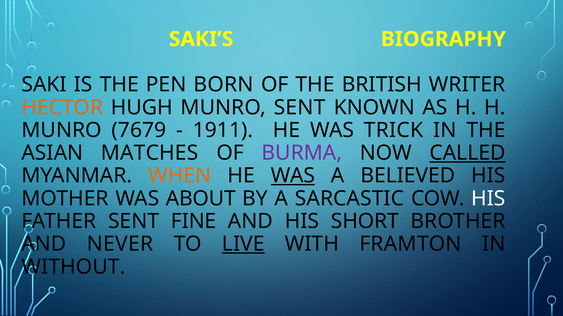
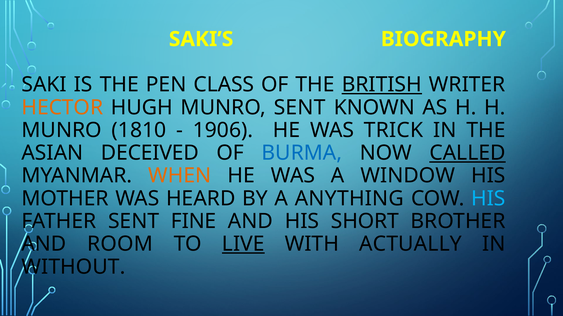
BORN: BORN -> CLASS
BRITISH underline: none -> present
7679: 7679 -> 1810
1911: 1911 -> 1906
MATCHES: MATCHES -> DECEIVED
BURMA colour: purple -> blue
WAS at (293, 176) underline: present -> none
BELIEVED: BELIEVED -> WINDOW
ABOUT: ABOUT -> HEARD
SARCASTIC: SARCASTIC -> ANYTHING
HIS at (488, 199) colour: white -> light blue
NEVER: NEVER -> ROOM
FRAMTON: FRAMTON -> ACTUALLY
